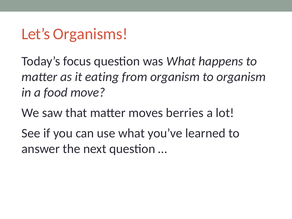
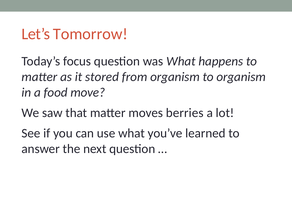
Organisms: Organisms -> Tomorrow
eating: eating -> stored
